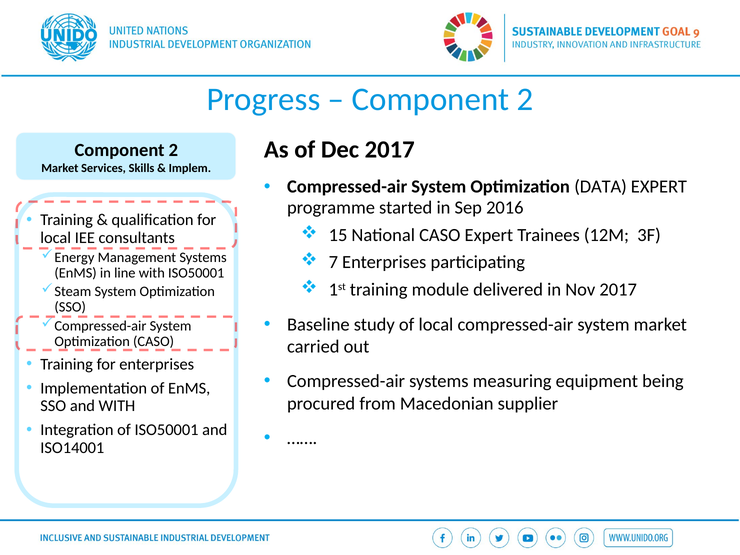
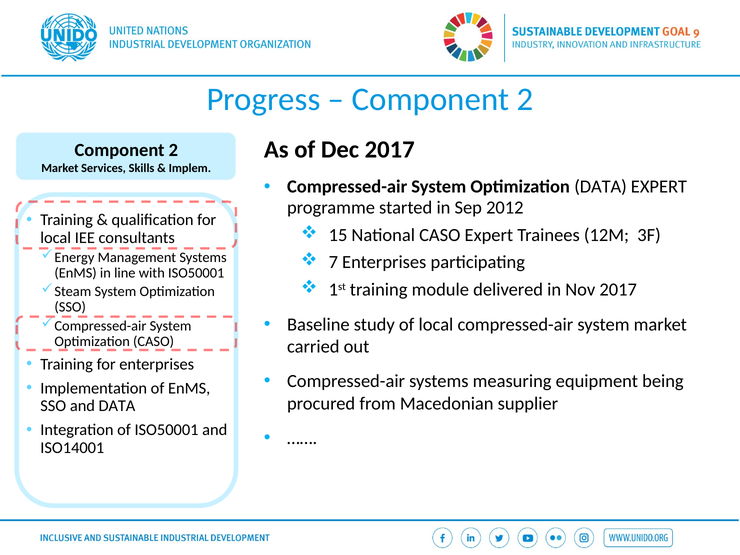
2016: 2016 -> 2012
and WITH: WITH -> DATA
